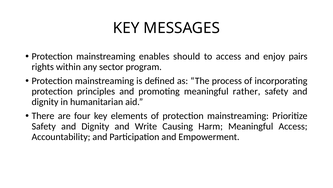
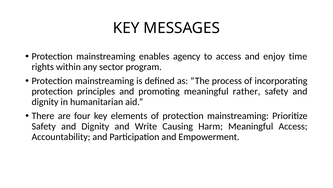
should: should -> agency
pairs: pairs -> time
